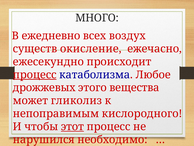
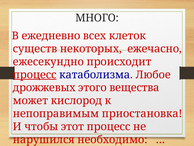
воздух: воздух -> клеток
окисление: окисление -> некоторых
гликолиз: гликолиз -> кислород
кислородного: кислородного -> приостановка
этот underline: present -> none
